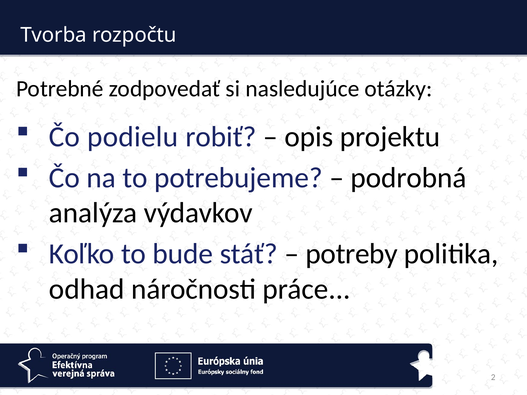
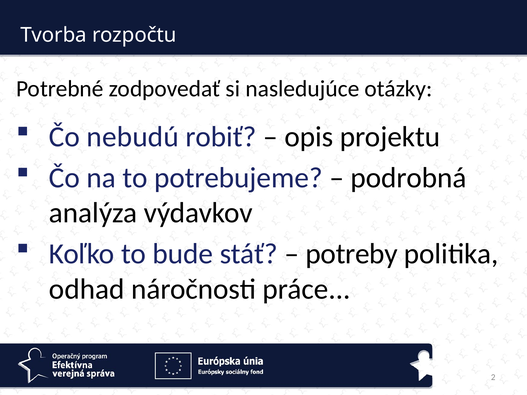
podielu: podielu -> nebudú
